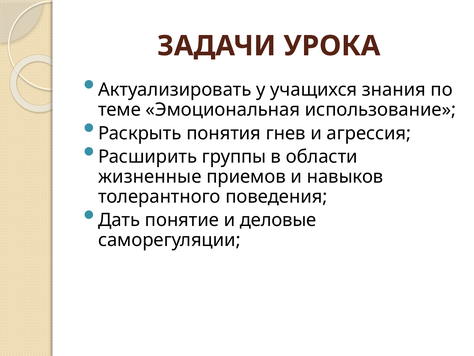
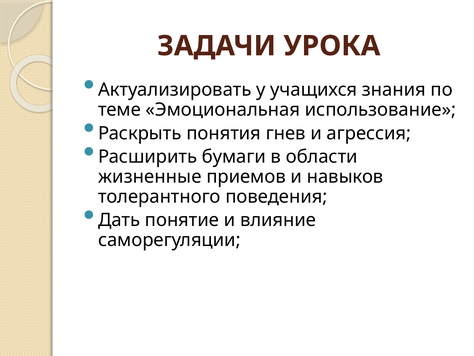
группы: группы -> бумаги
деловые: деловые -> влияние
